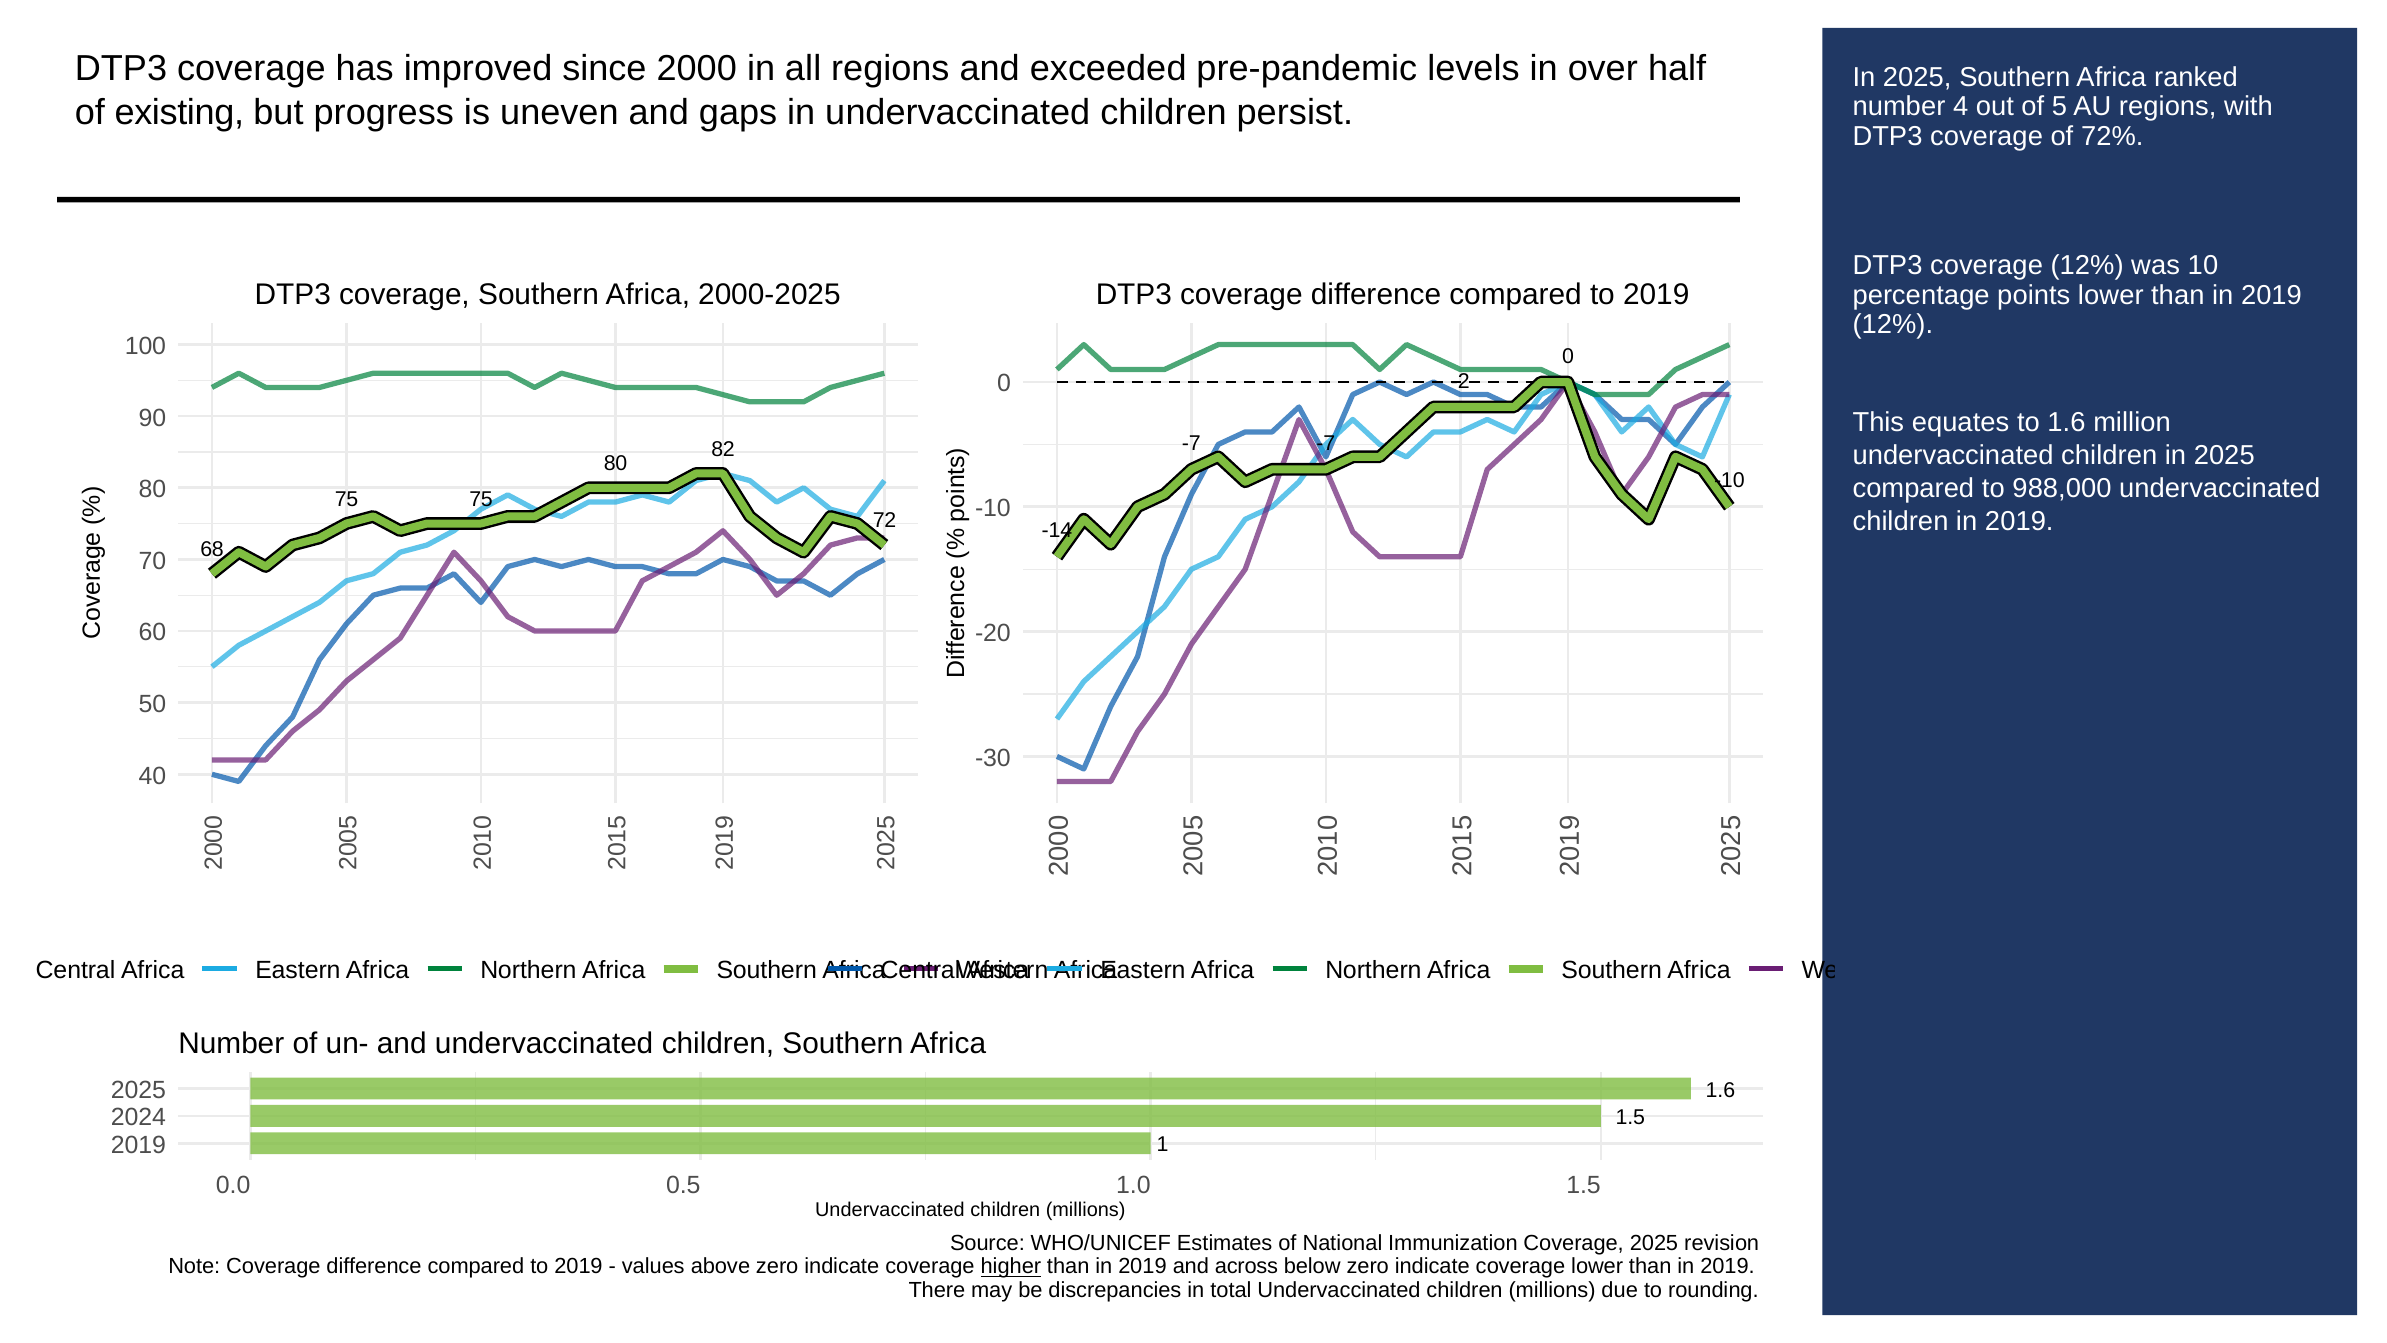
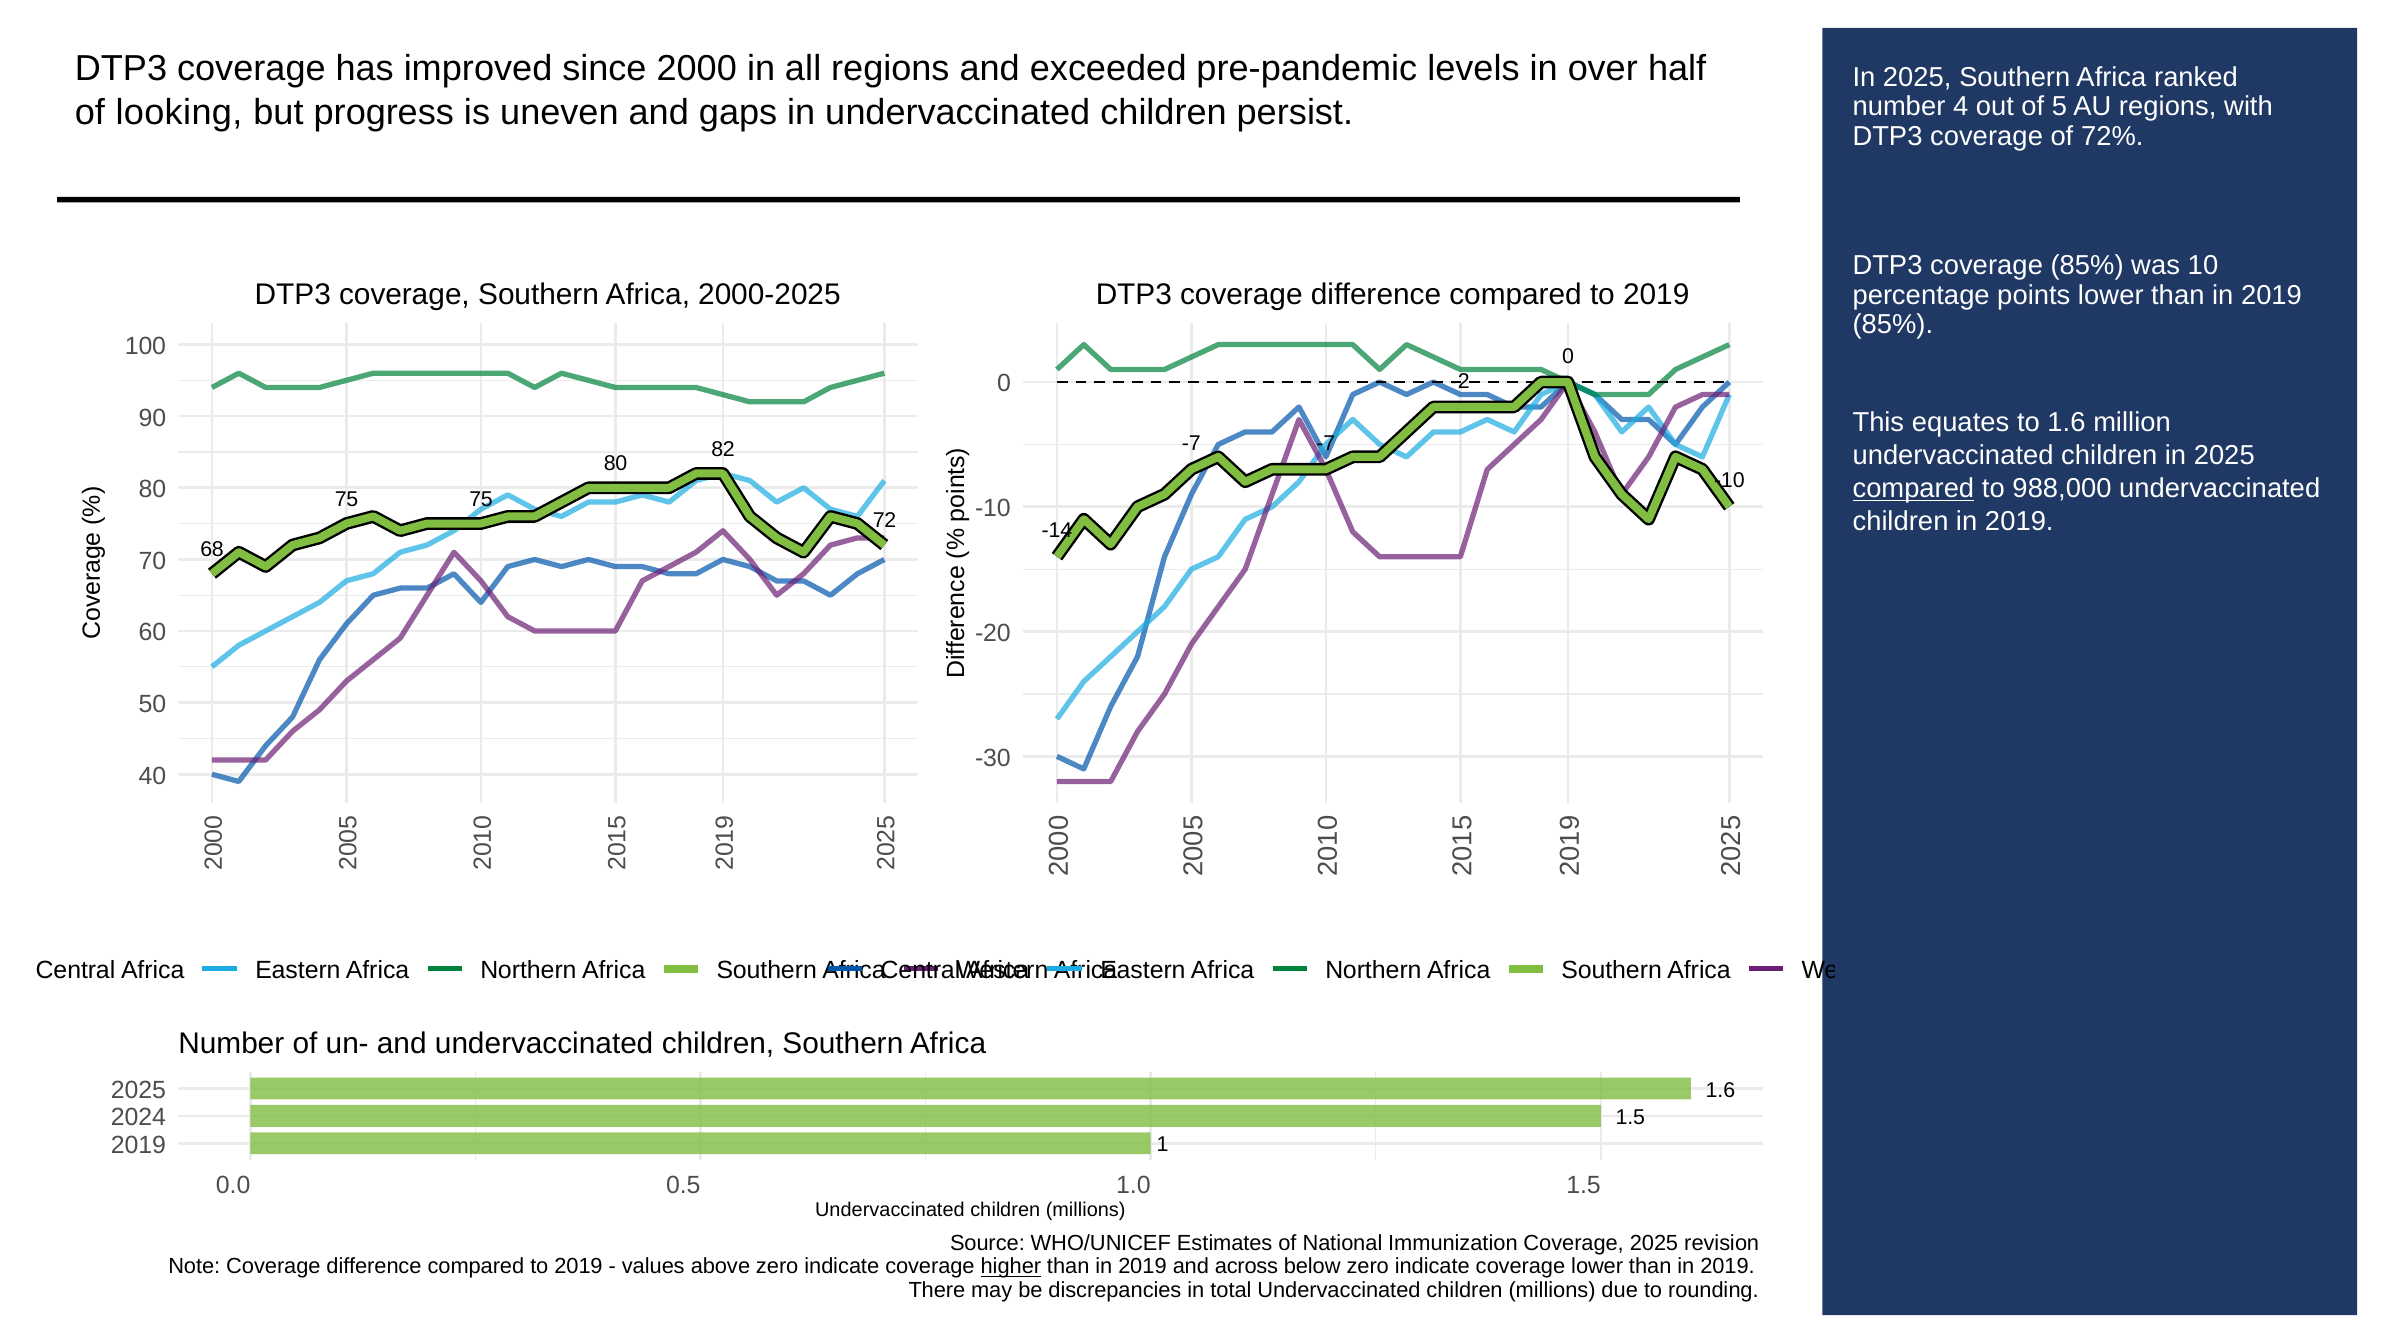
existing: existing -> looking
coverage 12%: 12% -> 85%
12% at (1893, 325): 12% -> 85%
compared at (1913, 489) underline: none -> present
